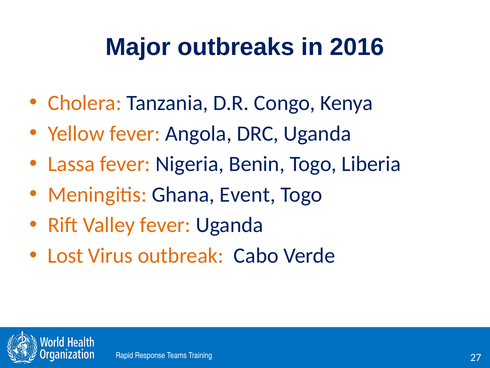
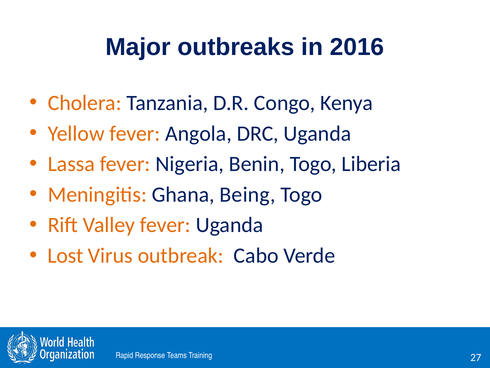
Event: Event -> Being
